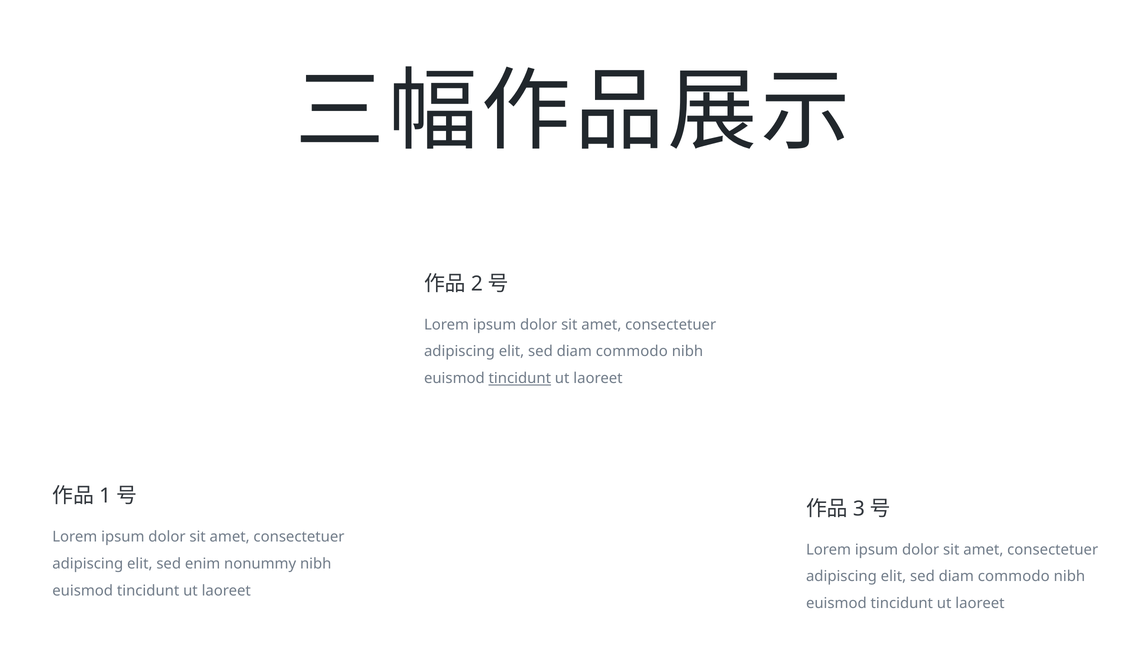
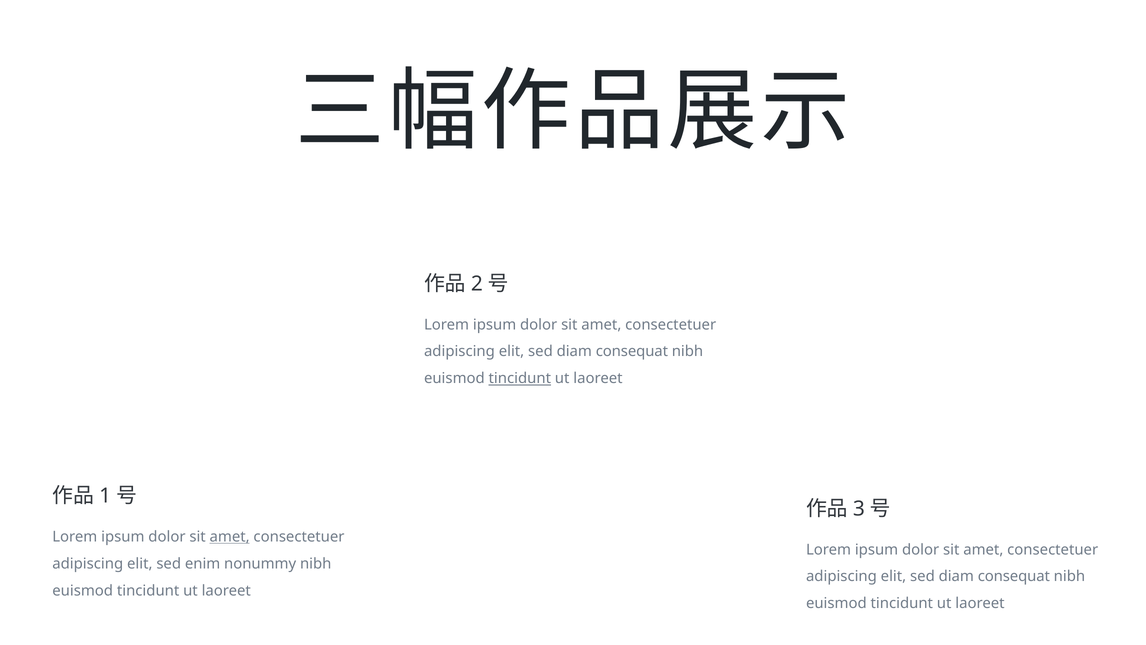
commodo at (632, 351): commodo -> consequat
amet at (230, 537) underline: none -> present
commodo at (1014, 576): commodo -> consequat
